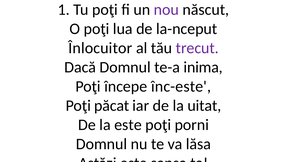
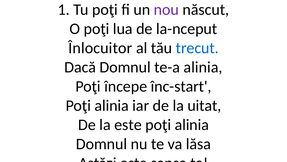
trecut colour: purple -> blue
te-a inima: inima -> alinia
înc-este: înc-este -> înc-start
păcat at (112, 105): păcat -> alinia
porni at (192, 124): porni -> alinia
